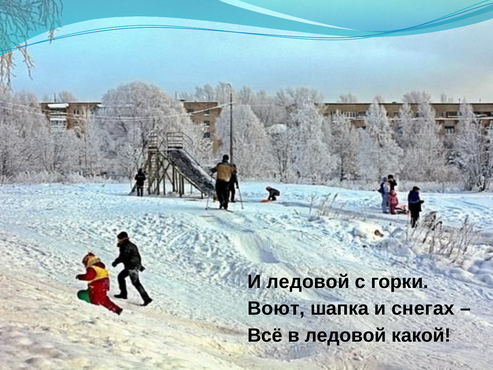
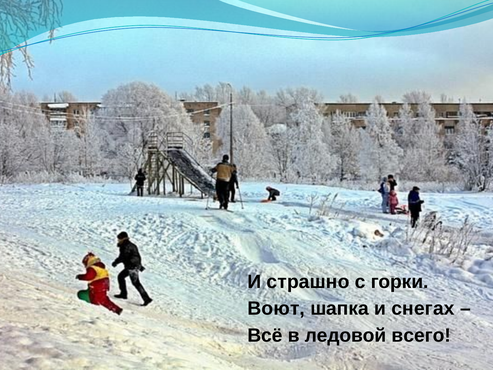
И ледовой: ледовой -> страшно
какой: какой -> всего
